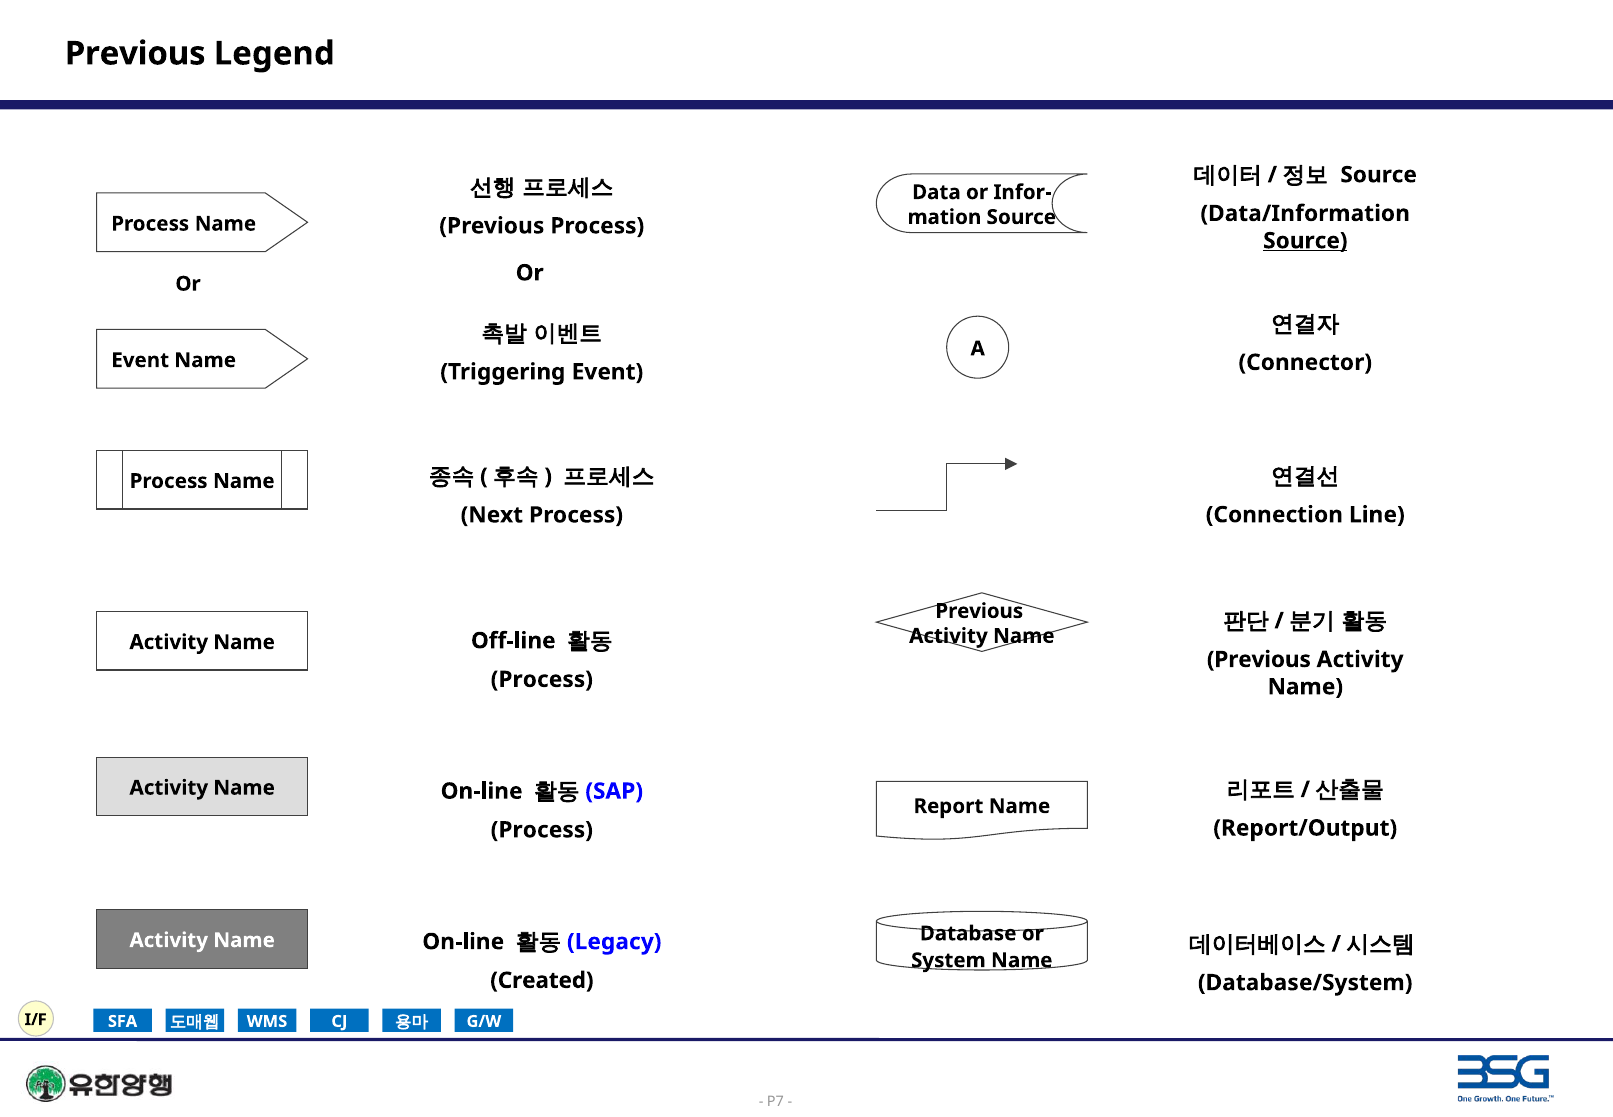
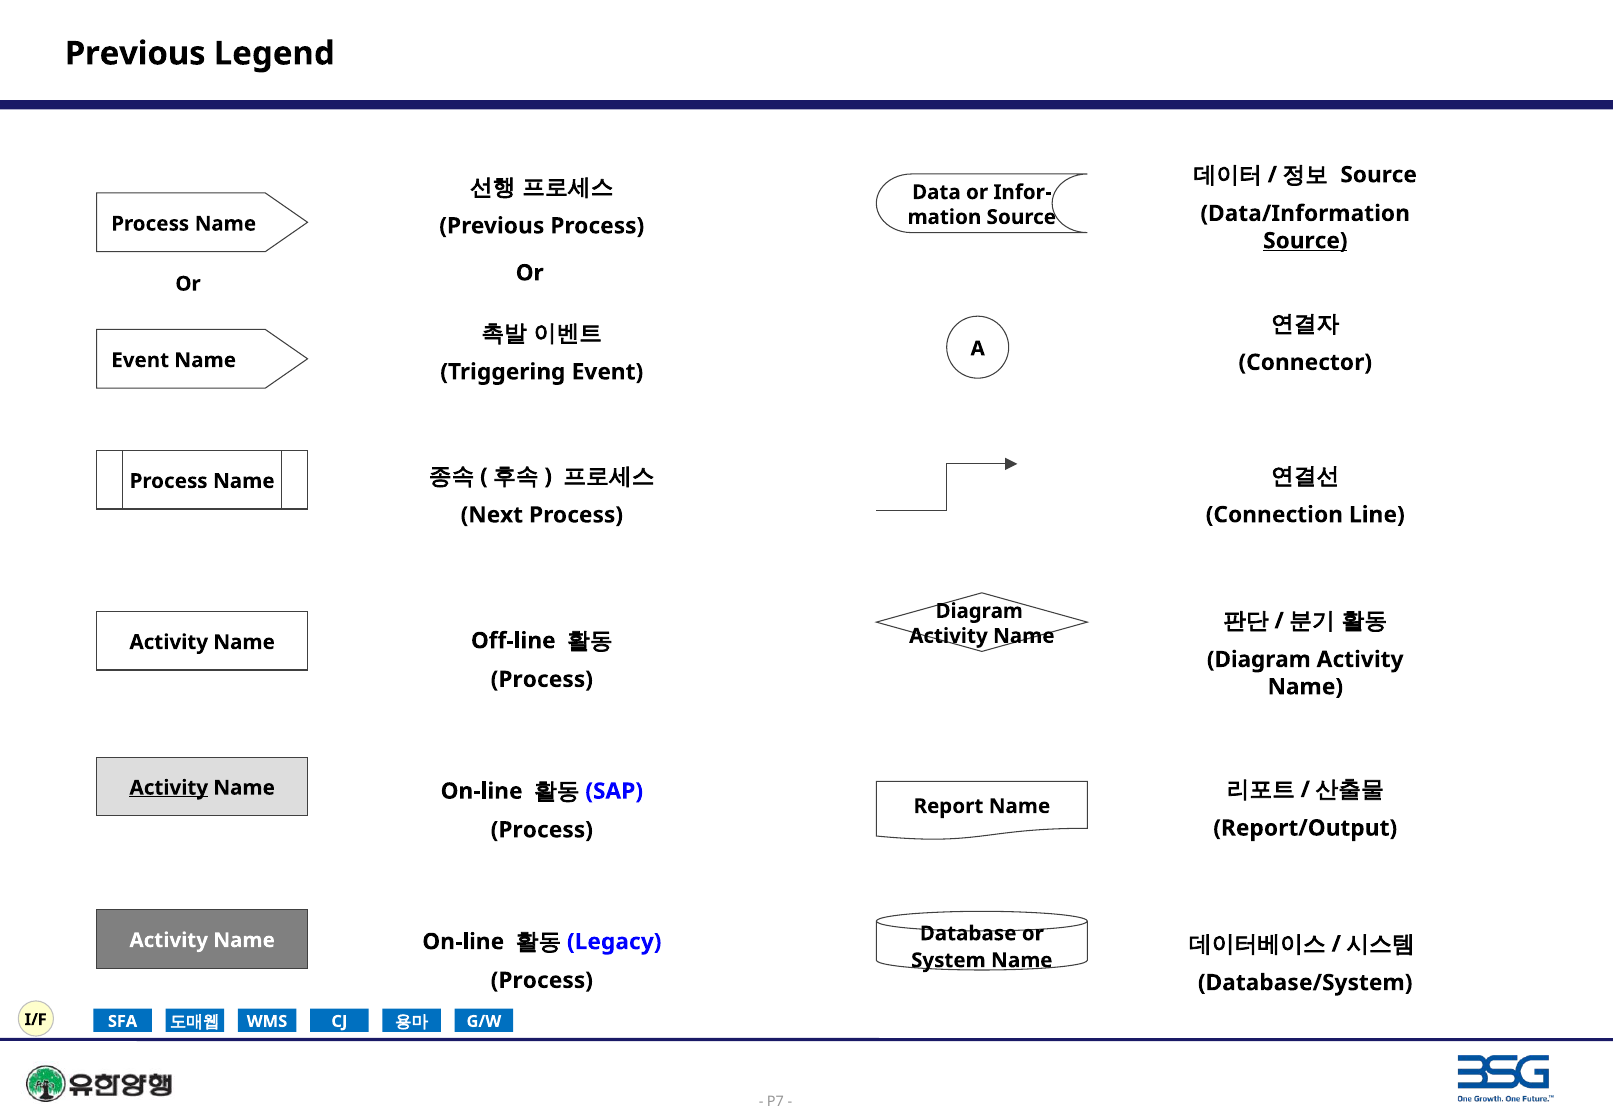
Previous at (979, 611): Previous -> Diagram
Previous at (1259, 659): Previous -> Diagram
Activity at (169, 788) underline: none -> present
Created at (542, 980): Created -> Process
